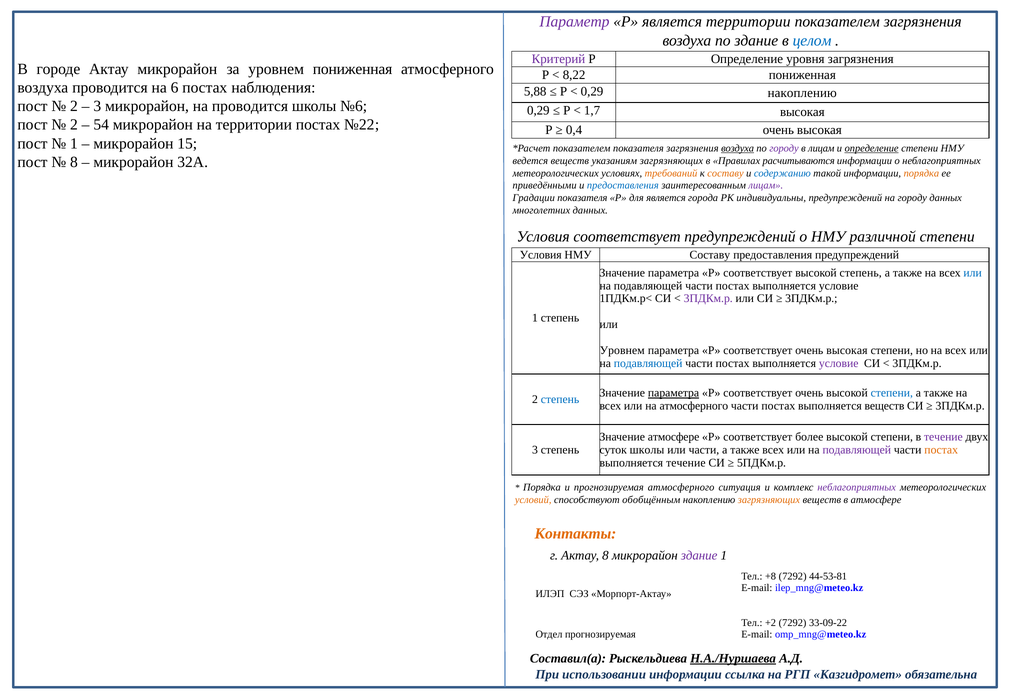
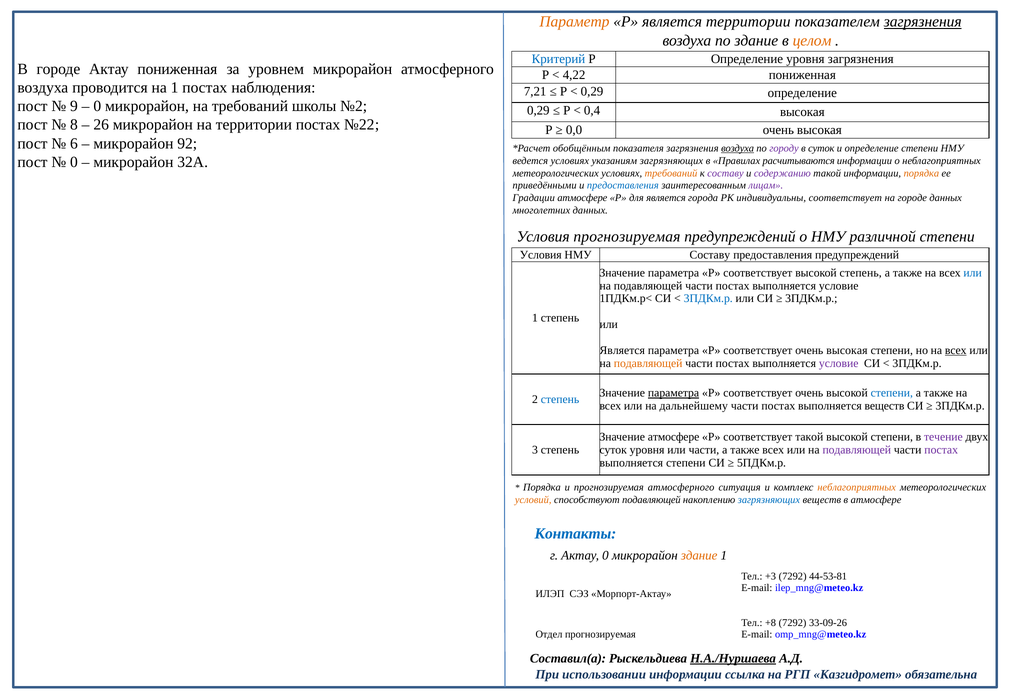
Параметр colour: purple -> orange
загрязнения at (923, 22) underline: none -> present
целом colour: blue -> orange
Критерий colour: purple -> blue
Актау микрорайон: микрорайон -> пониженная
уровнем пониженная: пониженная -> микрорайон
8,22: 8,22 -> 4,22
на 6: 6 -> 1
5,88: 5,88 -> 7,21
0,29 накоплению: накоплению -> определение
2 at (74, 106): 2 -> 9
3 at (97, 106): 3 -> 0
на проводится: проводится -> требований
№6: №6 -> №2
1,7: 1,7 -> 0,4
2 at (74, 125): 2 -> 8
54: 54 -> 26
0,4: 0,4 -> 0,0
1 at (74, 144): 1 -> 6
15: 15 -> 92
показателем at (582, 148): показателем -> обобщённым
в лицам: лицам -> суток
определение at (872, 148) underline: present -> none
8 at (74, 162): 8 -> 0
ведется веществ: веществ -> условиях
составу at (725, 173) colour: orange -> purple
содержанию colour: blue -> purple
Градации показателя: показателя -> атмосфере
индивидуальны предупреждений: предупреждений -> соответствует
на городу: городу -> городе
Условия соответствует: соответствует -> прогнозируемая
3ПДКм.р at (708, 299) colour: purple -> blue
Уровнем at (622, 350): Уровнем -> Является
всех at (956, 350) underline: none -> present
подавляющей at (648, 363) colour: blue -> orange
на атмосферного: атмосферного -> дальнейшему
соответствует более: более -> такой
суток школы: школы -> уровня
постах at (941, 450) colour: orange -> purple
выполняется течение: течение -> степени
неблагоприятных at (857, 488) colour: purple -> orange
способствуют обобщённым: обобщённым -> подавляющей
загрязняющих at (769, 500) colour: orange -> blue
Контакты colour: orange -> blue
Актау 8: 8 -> 0
здание at (699, 556) colour: purple -> orange
+8: +8 -> +3
+2: +2 -> +8
33-09-22: 33-09-22 -> 33-09-26
